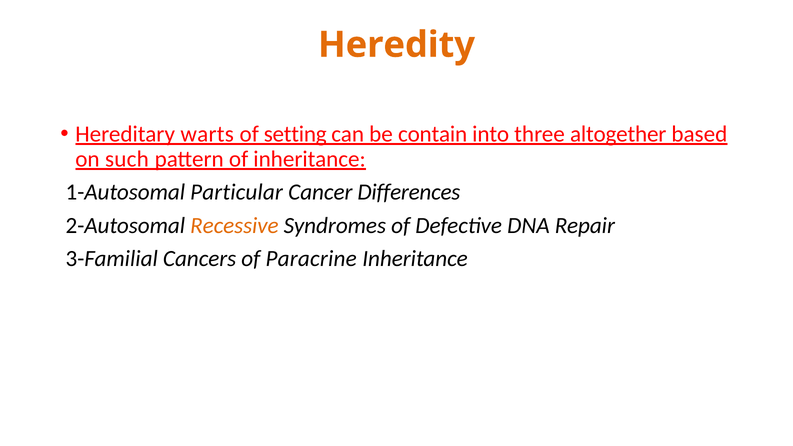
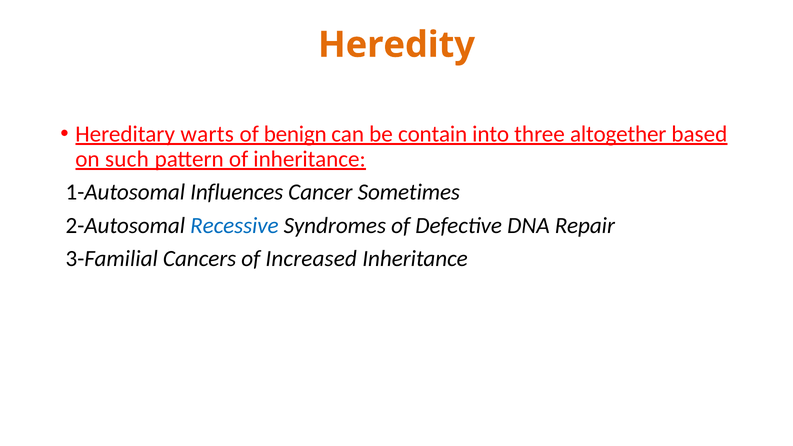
setting: setting -> benign
Particular: Particular -> Influences
Differences: Differences -> Sometimes
Recessive colour: orange -> blue
Paracrine: Paracrine -> Increased
